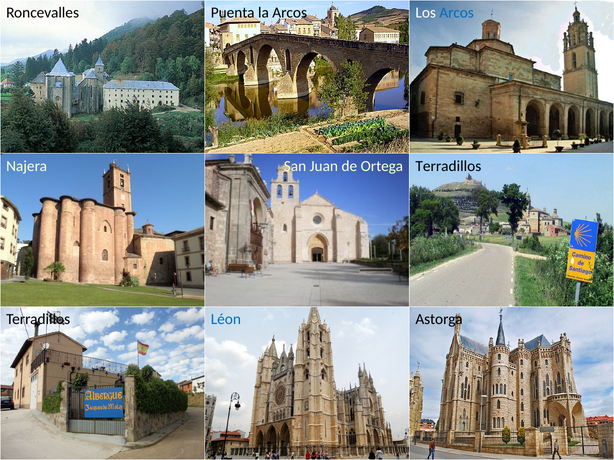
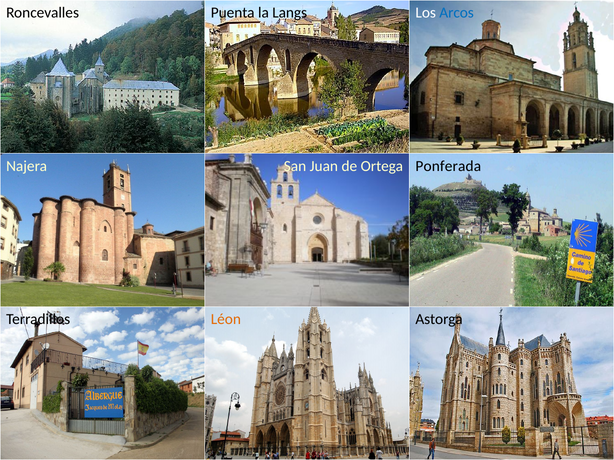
la Arcos: Arcos -> Langs
Ortega Terradillos: Terradillos -> Ponferada
Léon colour: blue -> orange
